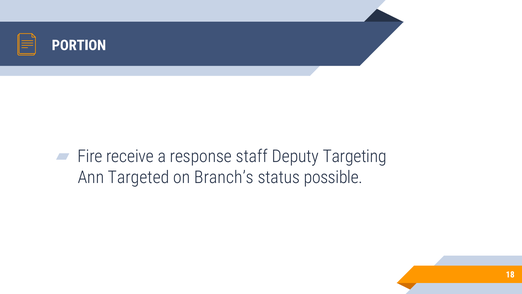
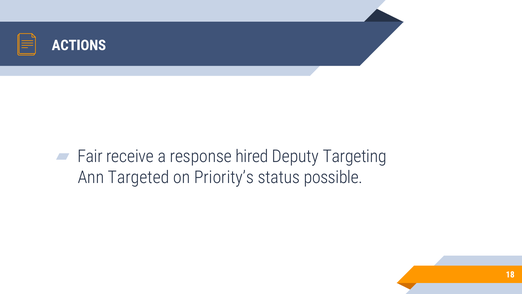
PORTION: PORTION -> ACTIONS
Fire: Fire -> Fair
staff: staff -> hired
Branch’s: Branch’s -> Priority’s
